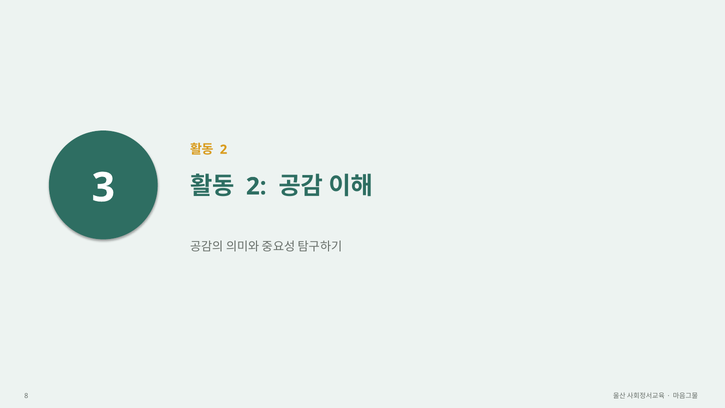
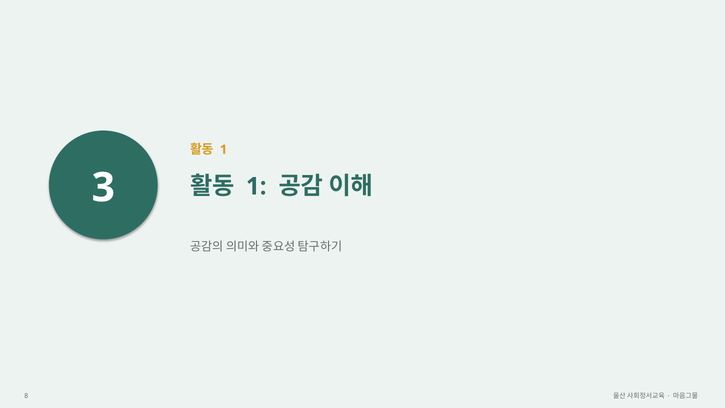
2 at (224, 150): 2 -> 1
2 at (256, 186): 2 -> 1
